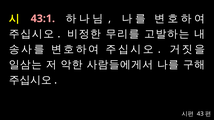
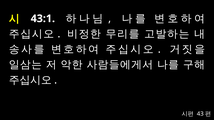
43:1 colour: pink -> white
